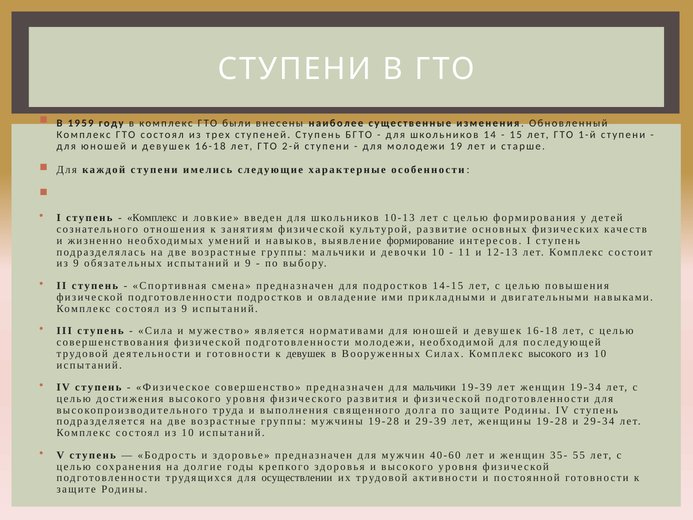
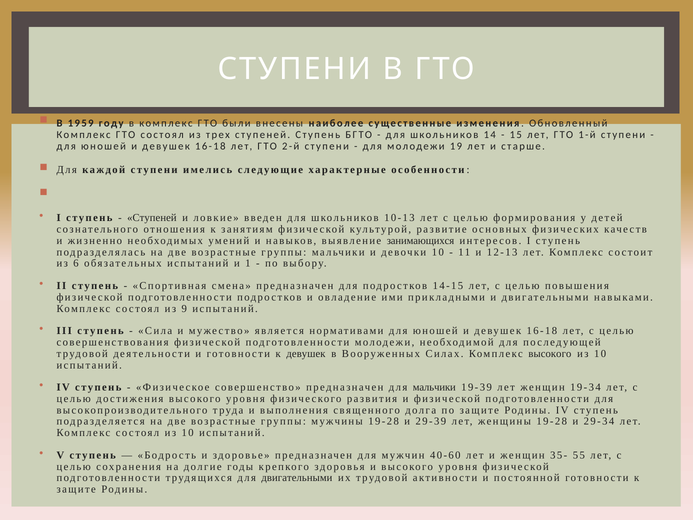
Комплекс at (152, 218): Комплекс -> Ступеней
формирование: формирование -> занимающихся
9 at (76, 263): 9 -> 6
и 9: 9 -> 1
для осуществлении: осуществлении -> двигательными
